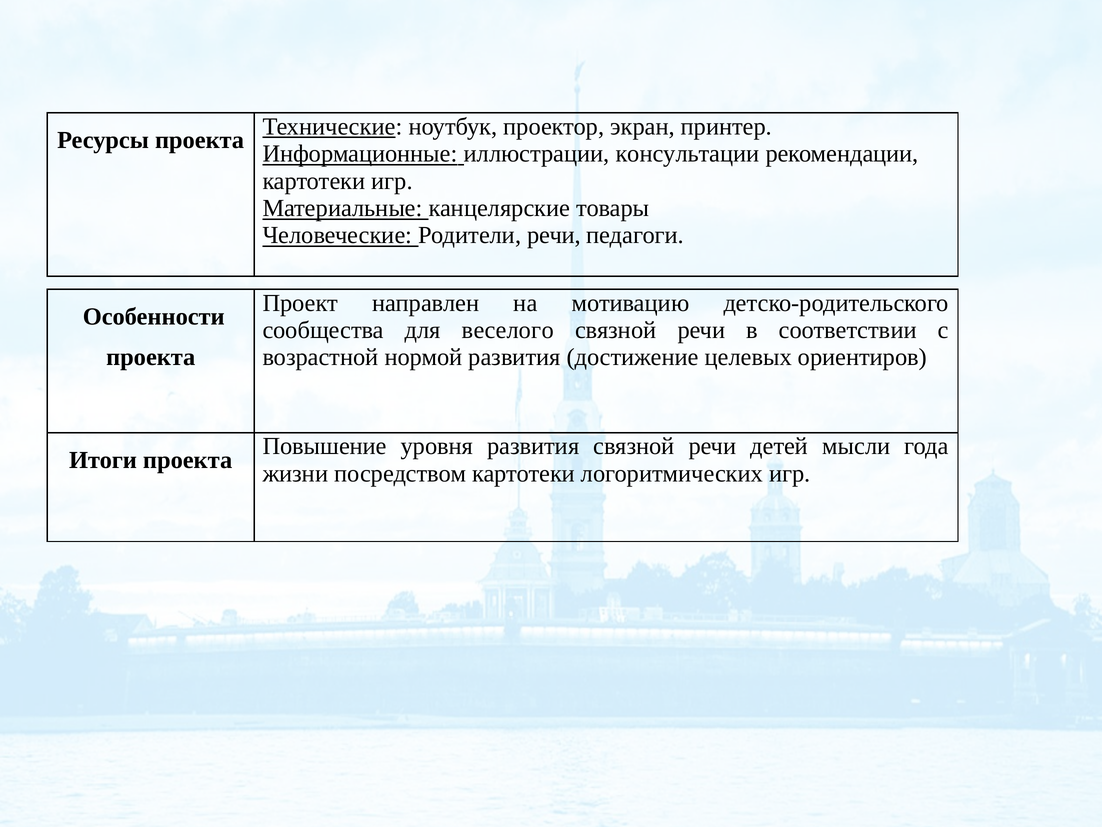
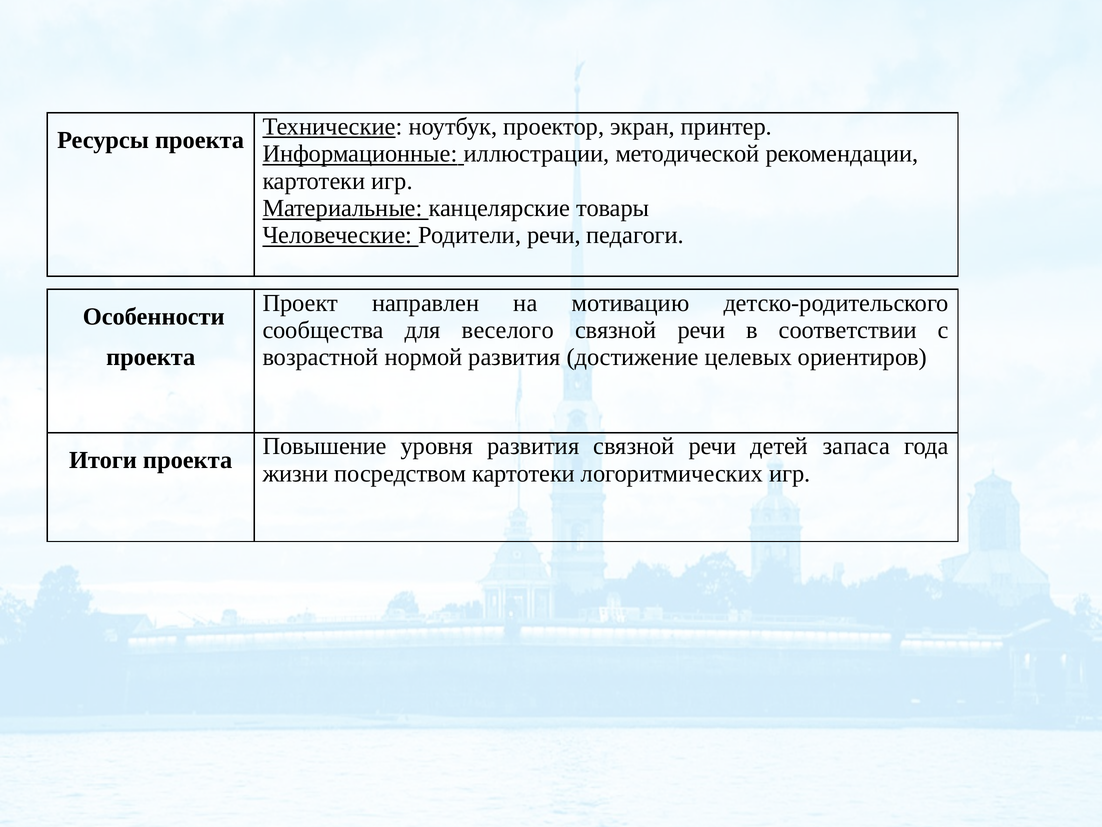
консультации: консультации -> методической
мысли: мысли -> запаса
